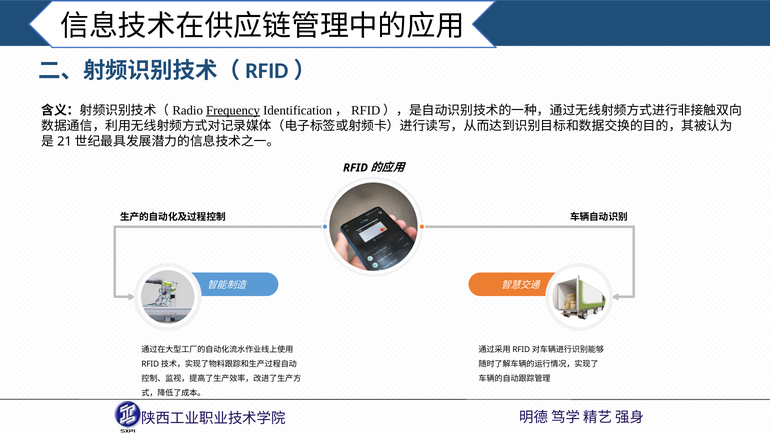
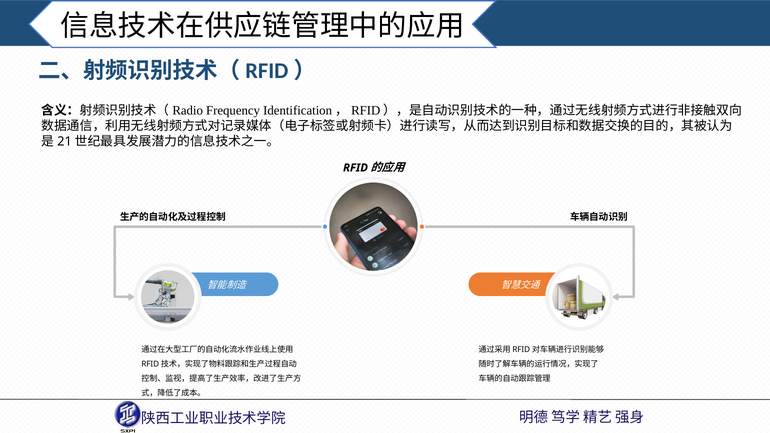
Frequency underline: present -> none
